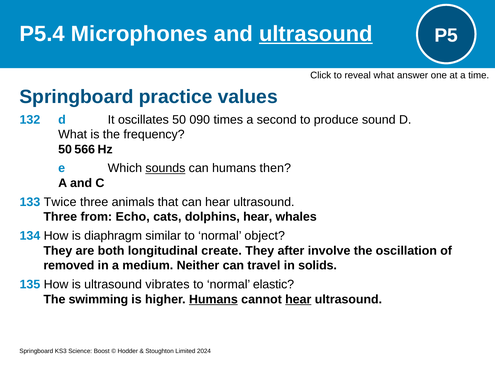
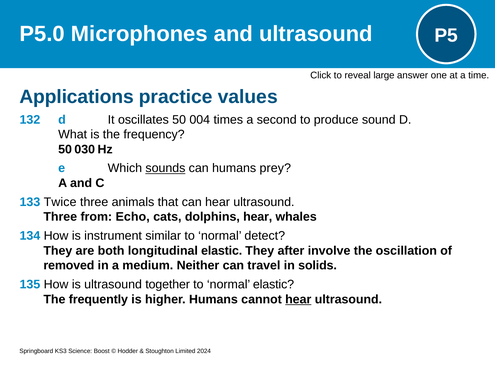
P5.4: P5.4 -> P5.0
ultrasound at (316, 34) underline: present -> none
reveal what: what -> large
Springboard at (77, 97): Springboard -> Applications
090: 090 -> 004
566: 566 -> 030
then: then -> prey
diaphragm: diaphragm -> instrument
object: object -> detect
longitudinal create: create -> elastic
vibrates: vibrates -> together
swimming: swimming -> frequently
Humans at (213, 300) underline: present -> none
